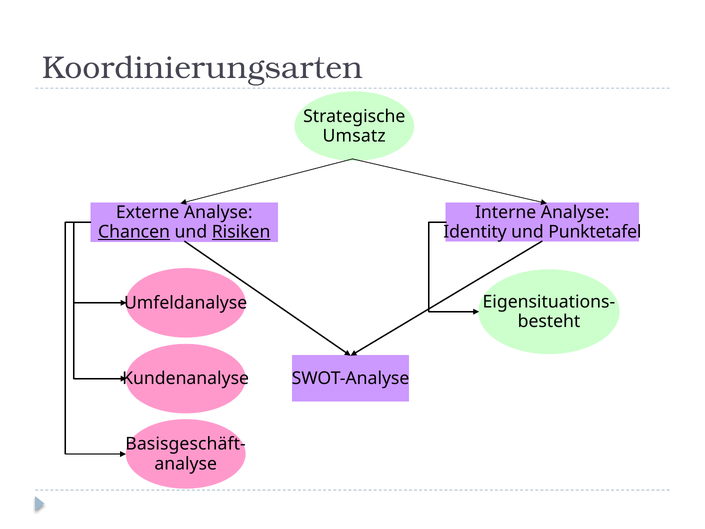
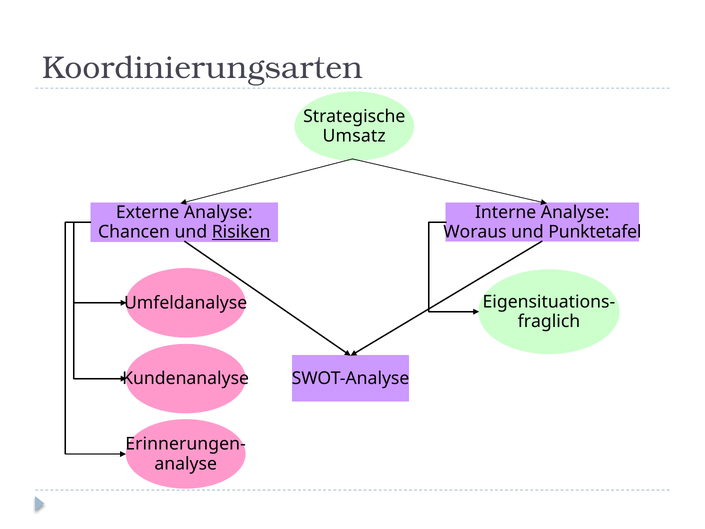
Identity: Identity -> Woraus
Chancen underline: present -> none
besteht: besteht -> fraglich
Basisgeschäft-: Basisgeschäft- -> Erinnerungen-
